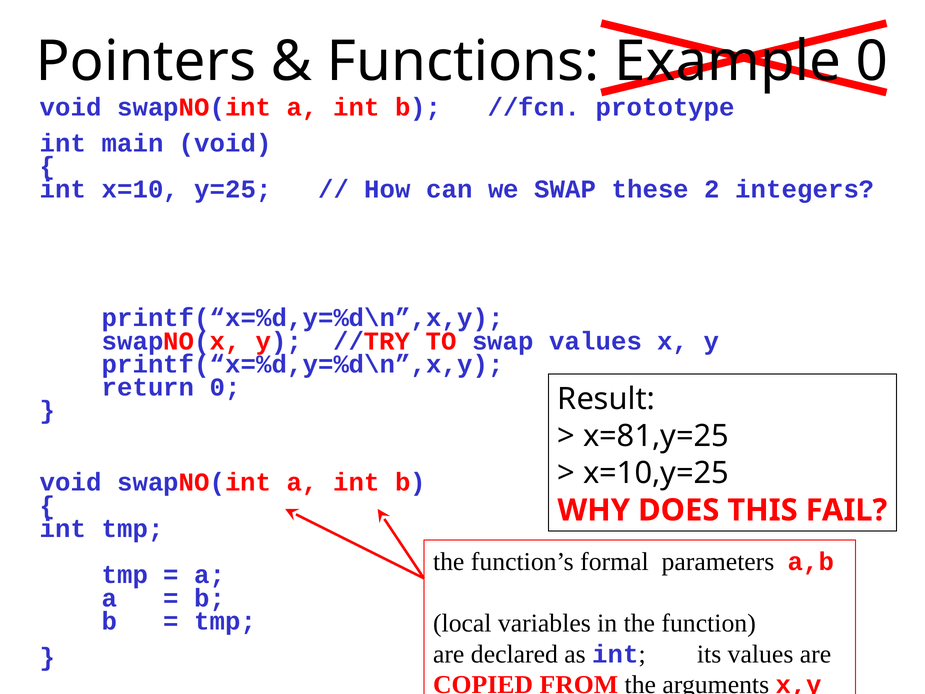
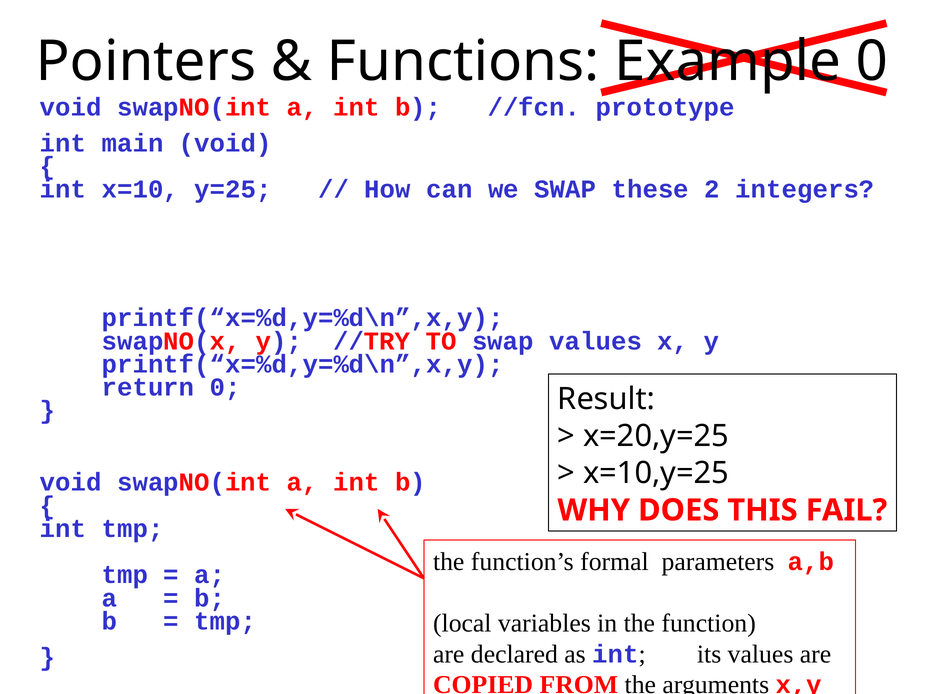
x=81,y=25: x=81,y=25 -> x=20,y=25
